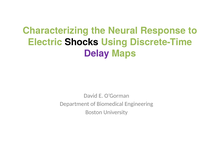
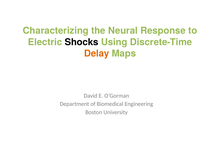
Delay colour: purple -> orange
